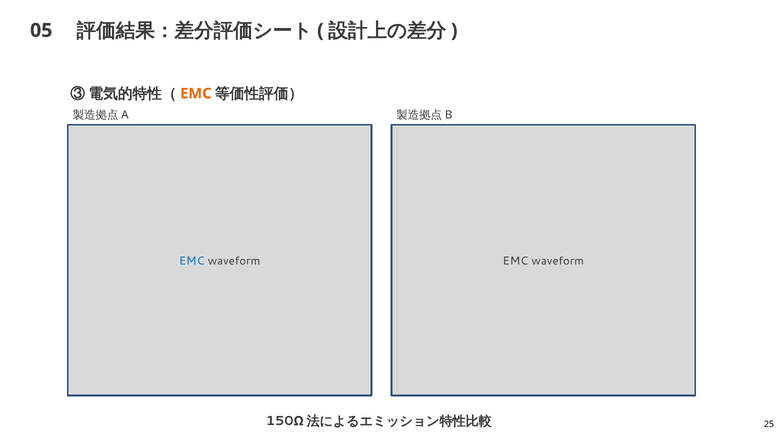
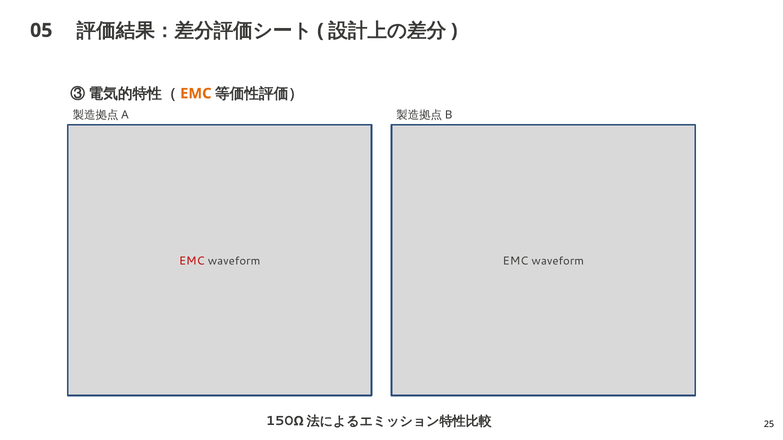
EMC at (192, 261) colour: blue -> red
